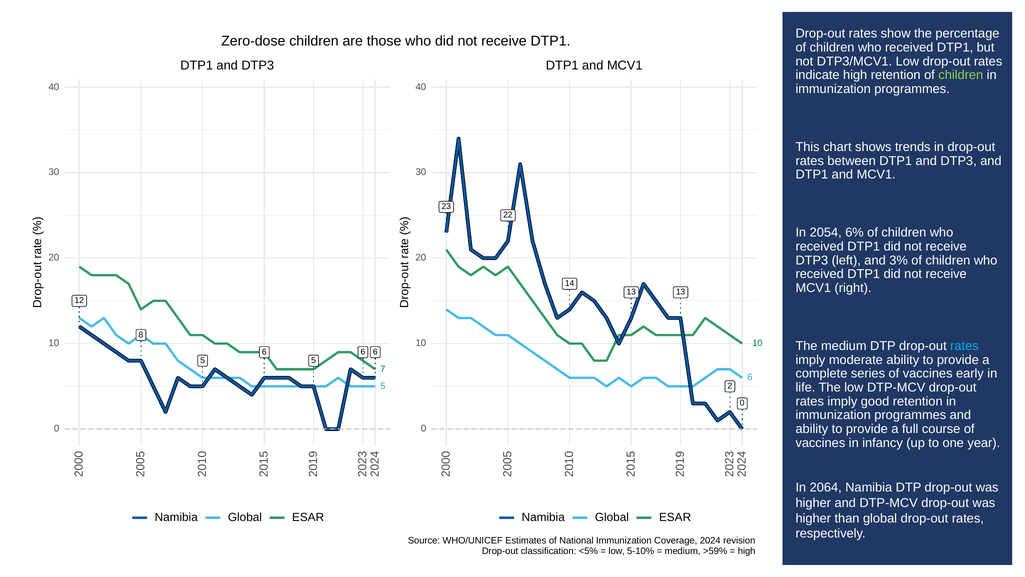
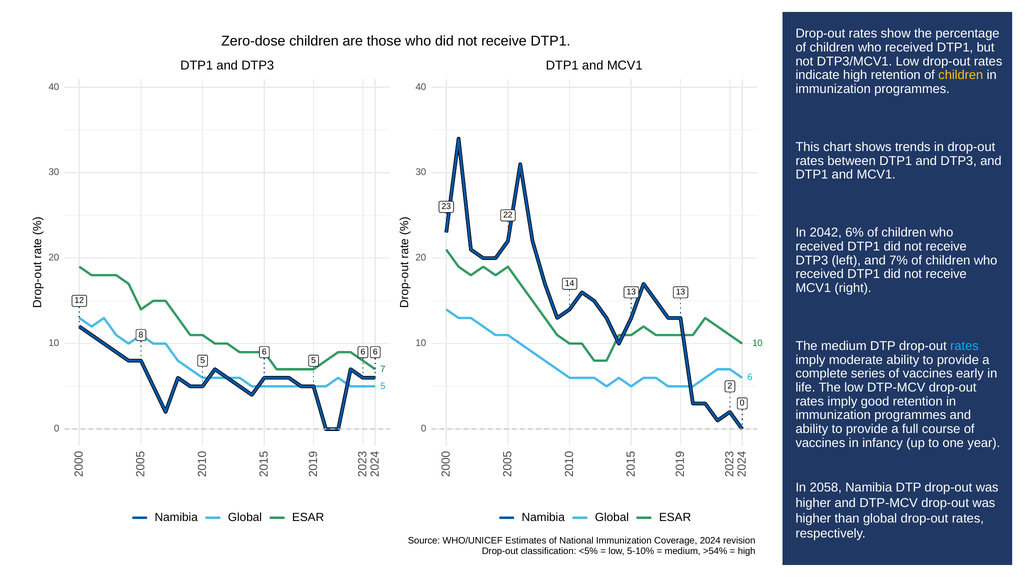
children at (961, 75) colour: light green -> yellow
2054: 2054 -> 2042
3%: 3% -> 7%
2064: 2064 -> 2058
>59%: >59% -> >54%
